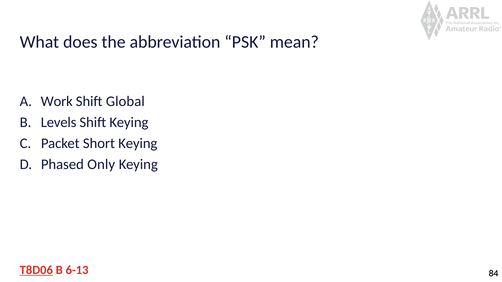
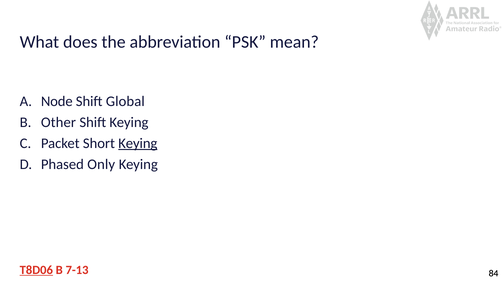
Work: Work -> Node
Levels: Levels -> Other
Keying at (138, 143) underline: none -> present
6-13: 6-13 -> 7-13
